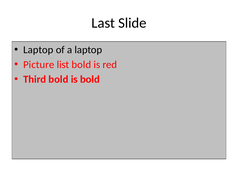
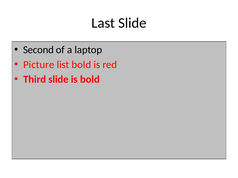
Laptop at (38, 50): Laptop -> Second
Third bold: bold -> slide
